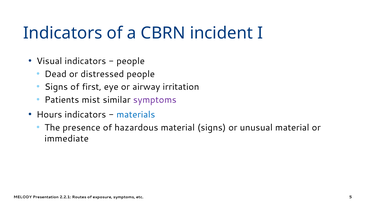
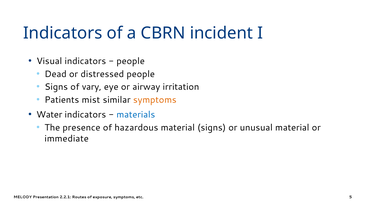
first: first -> vary
symptoms at (155, 100) colour: purple -> orange
Hours: Hours -> Water
